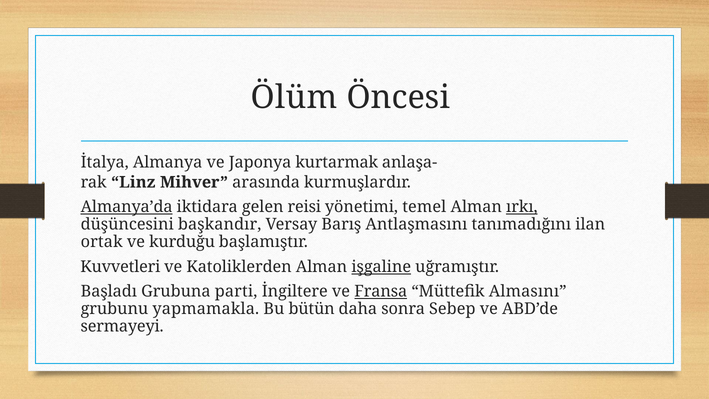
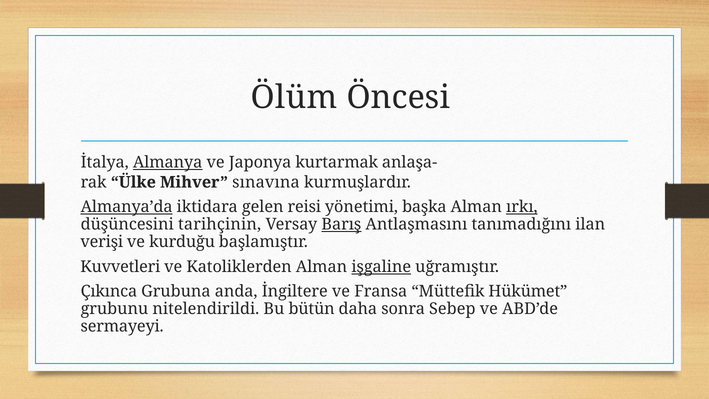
Almanya underline: none -> present
Linz: Linz -> Ülke
arasında: arasında -> sınavına
temel: temel -> başka
başkandır: başkandır -> tarihçinin
Barış underline: none -> present
ortak: ortak -> verişi
Başladı: Başladı -> Çıkınca
parti: parti -> anda
Fransa underline: present -> none
Almasını: Almasını -> Hükümet
yapmamakla: yapmamakla -> nitelendirildi
